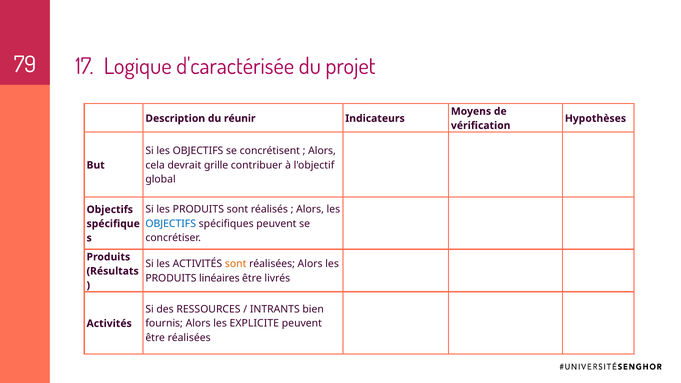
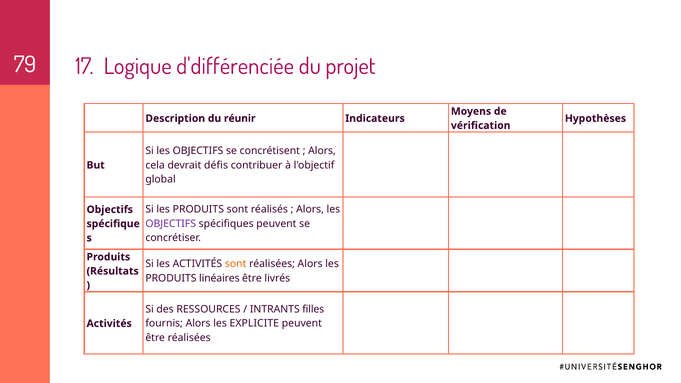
d'caractérisée: d'caractérisée -> d'différenciée
grille: grille -> défis
OBJECTIFS at (171, 224) colour: blue -> purple
bien: bien -> filles
